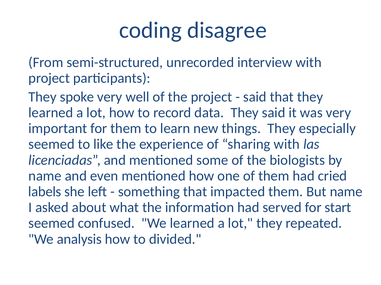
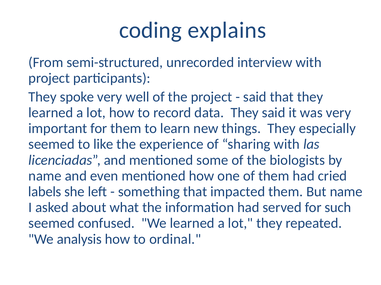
disagree: disagree -> explains
start: start -> such
divided: divided -> ordinal
